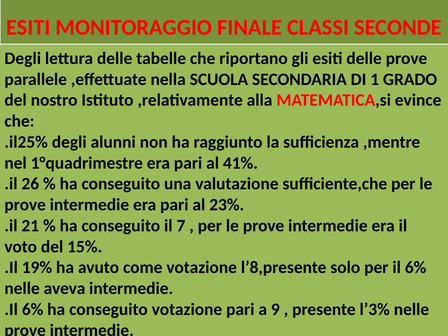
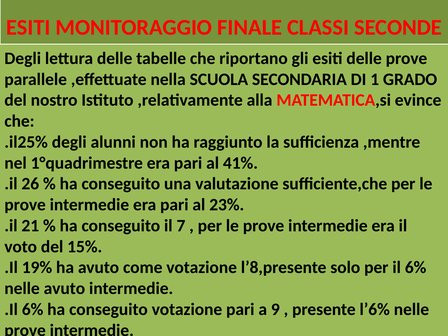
nelle aveva: aveva -> avuto
l’3%: l’3% -> l’6%
